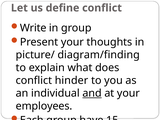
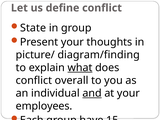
Write: Write -> State
what underline: none -> present
hinder: hinder -> overall
